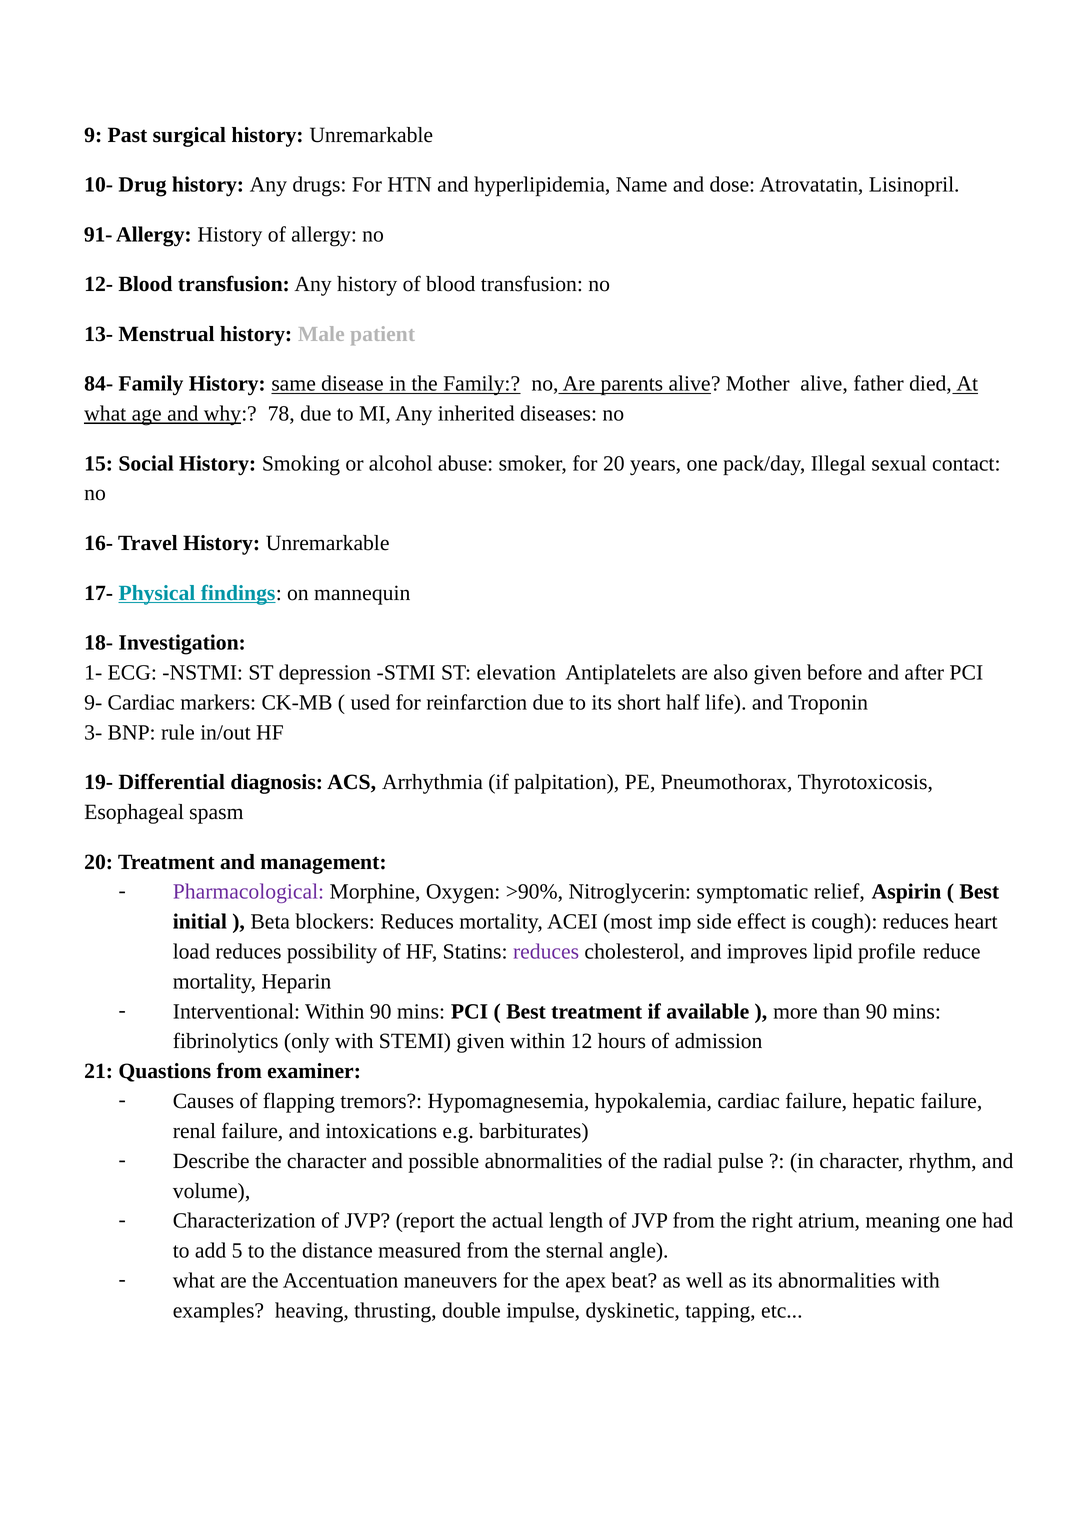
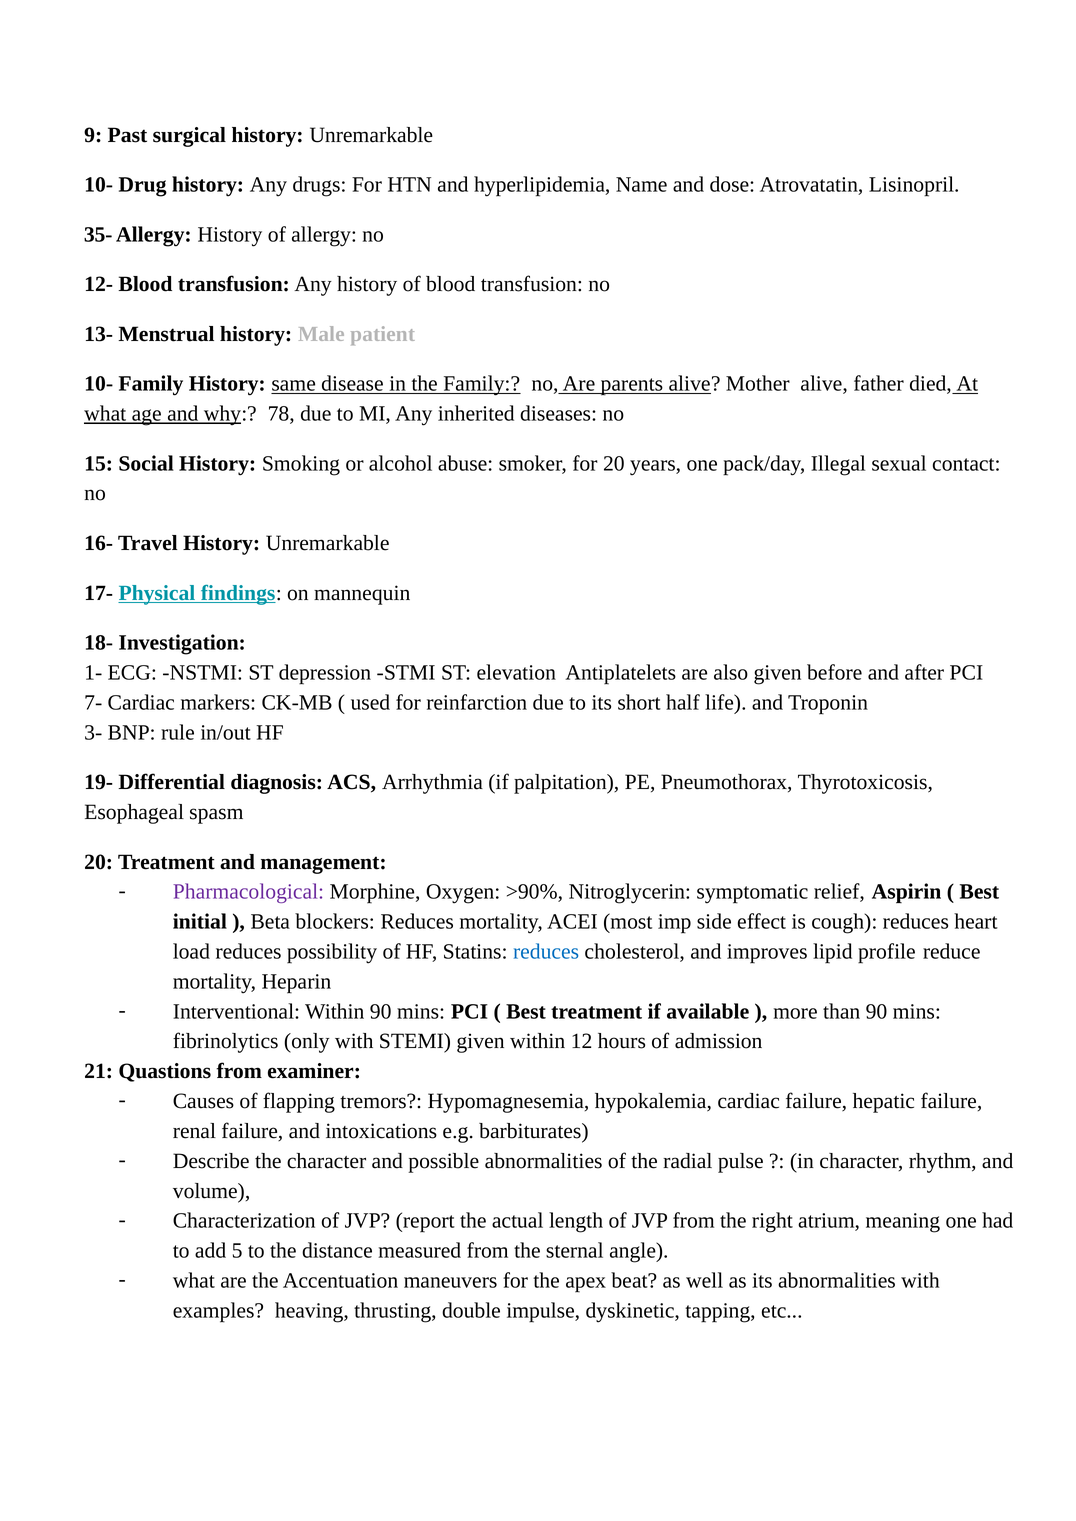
91-: 91- -> 35-
84- at (99, 384): 84- -> 10-
9-: 9- -> 7-
reduces at (546, 952) colour: purple -> blue
